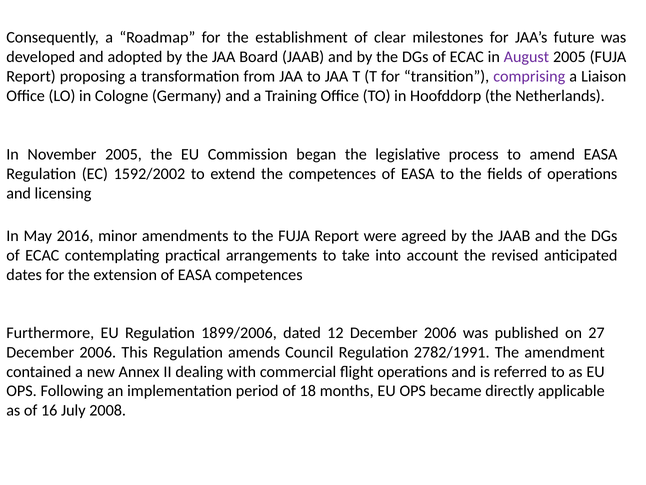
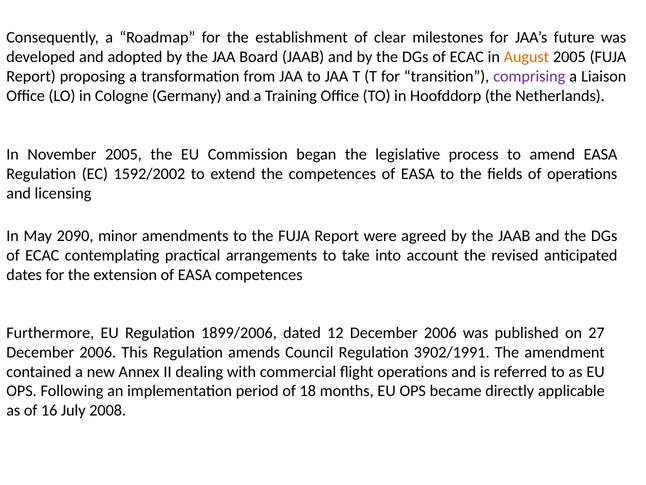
August colour: purple -> orange
2016: 2016 -> 2090
2782/1991: 2782/1991 -> 3902/1991
